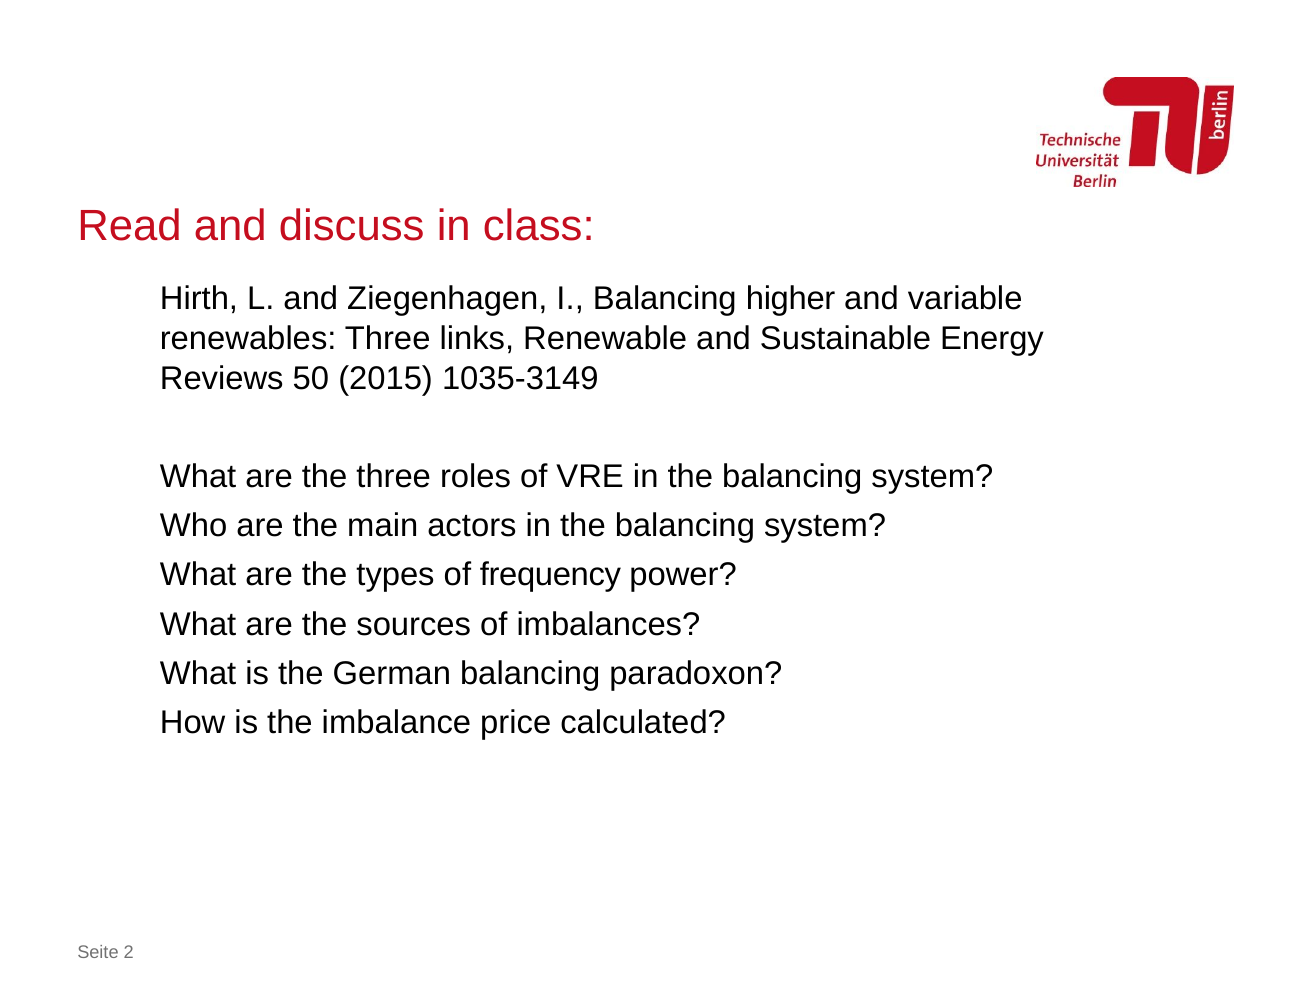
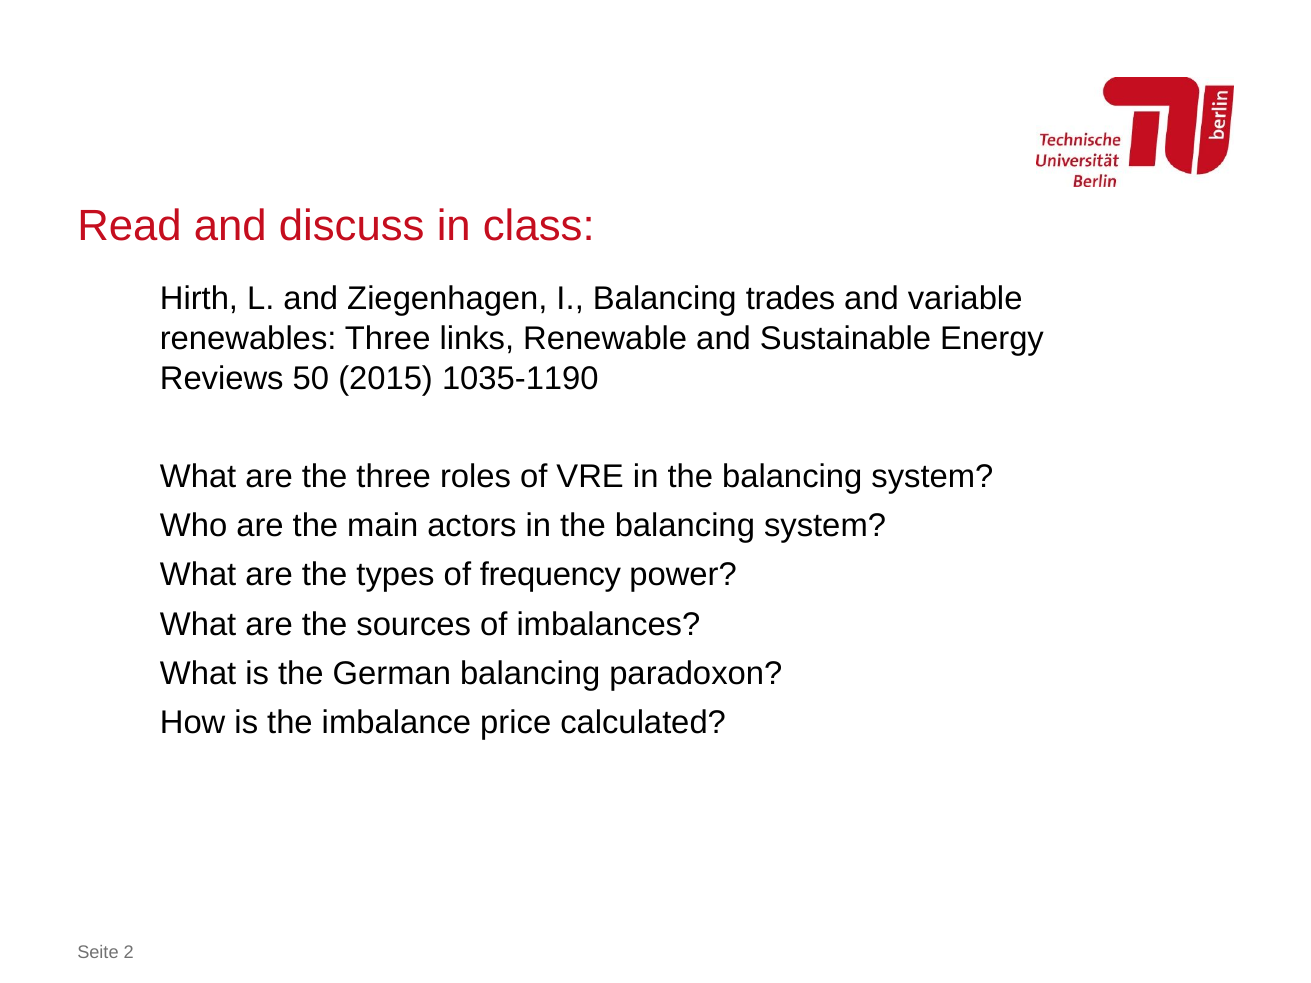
higher: higher -> trades
1035-3149: 1035-3149 -> 1035-1190
